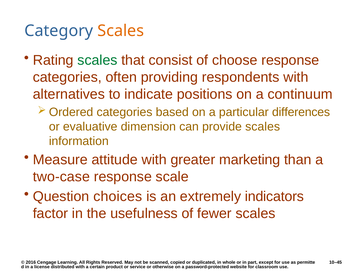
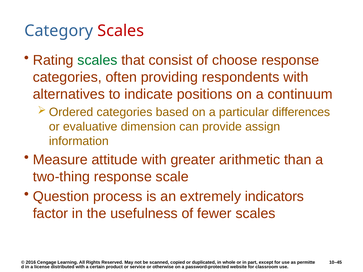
Scales at (121, 31) colour: orange -> red
provide scales: scales -> assign
marketing: marketing -> arithmetic
two-case: two-case -> two-thing
choices: choices -> process
